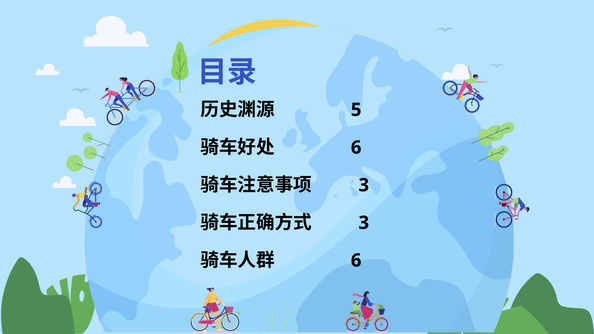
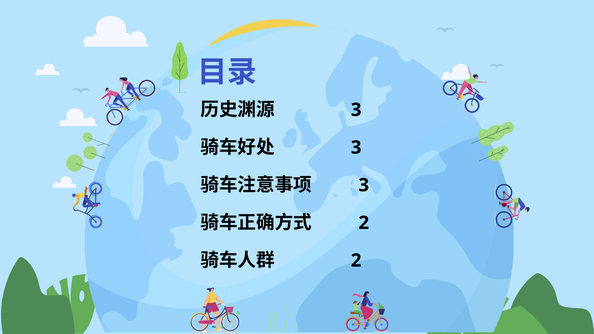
5 at (356, 110): 5 -> 3
6 at (356, 148): 6 -> 3
3 at (364, 223): 3 -> 2
6 at (356, 261): 6 -> 2
